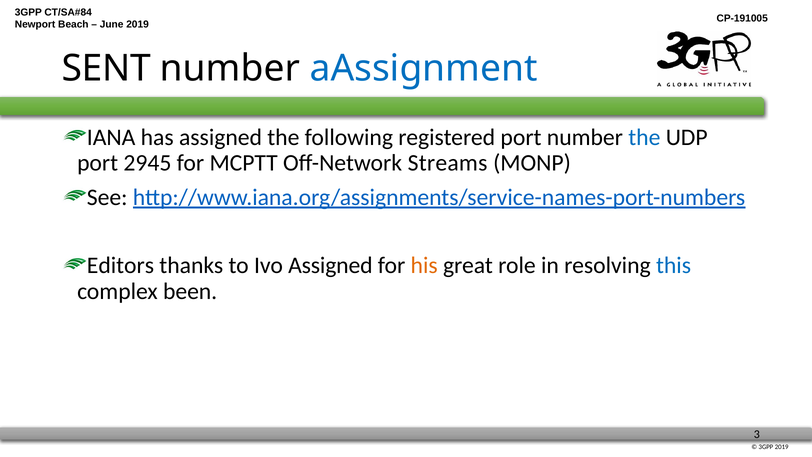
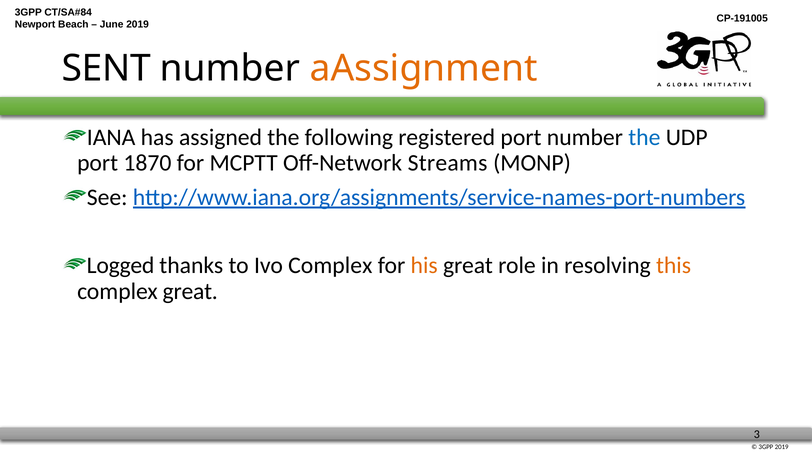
aAssignment colour: blue -> orange
2945: 2945 -> 1870
Editors: Editors -> Logged
Ivo Assigned: Assigned -> Complex
this colour: blue -> orange
complex been: been -> great
